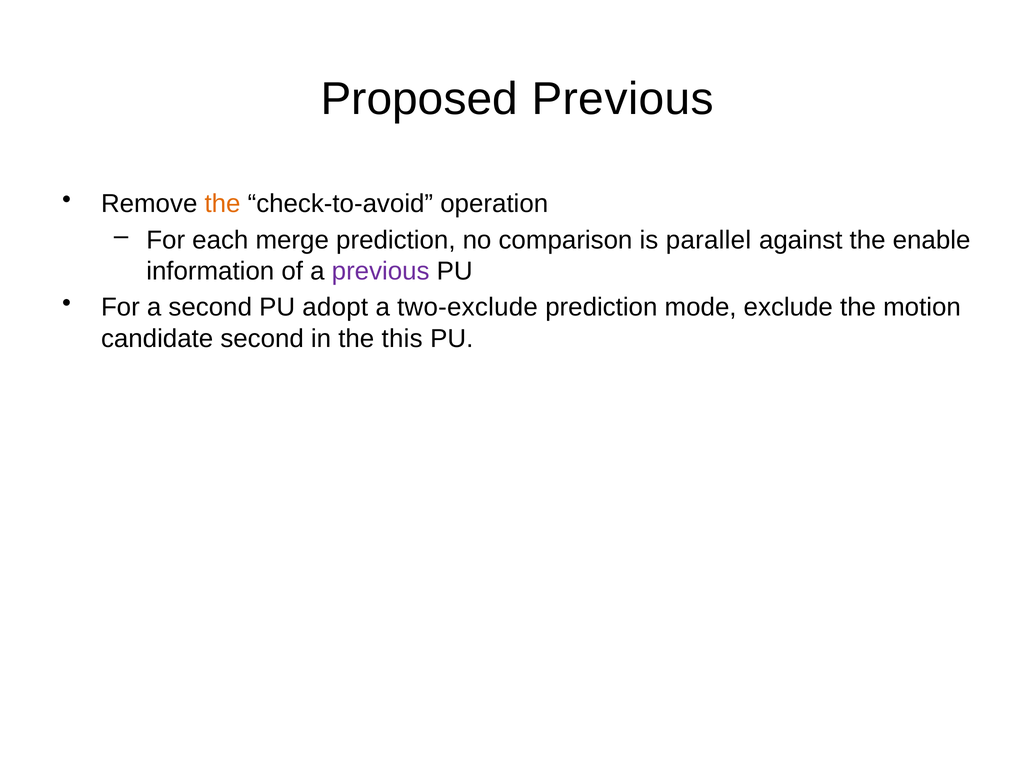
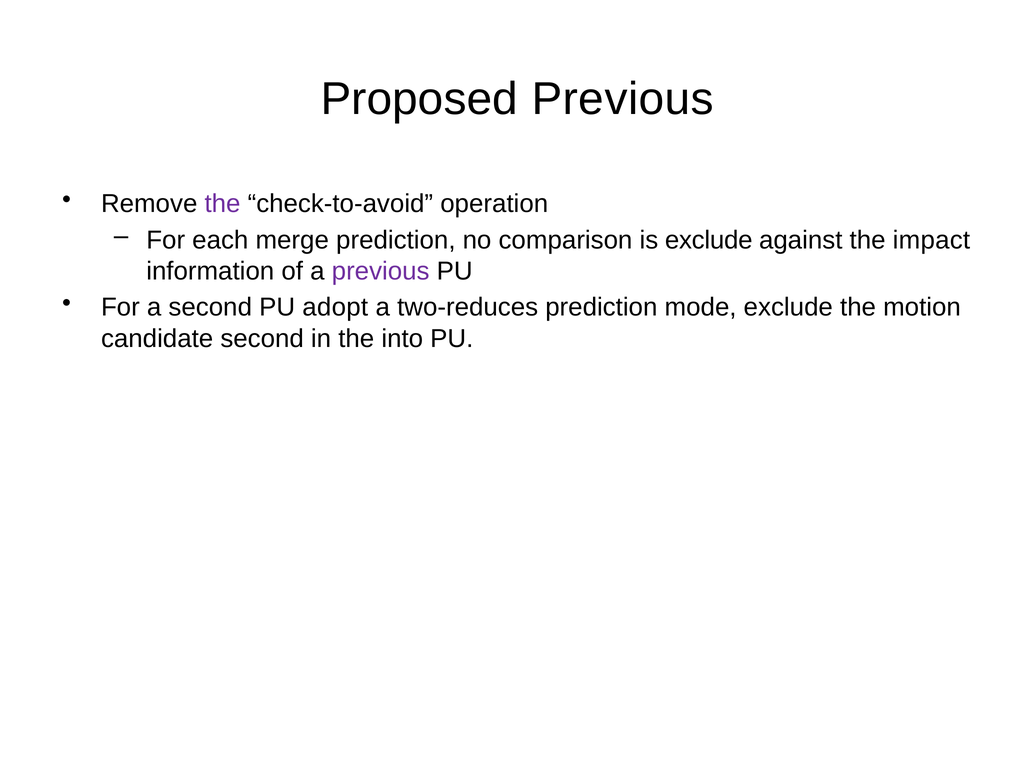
the at (223, 204) colour: orange -> purple
is parallel: parallel -> exclude
enable: enable -> impact
two-exclude: two-exclude -> two-reduces
this: this -> into
